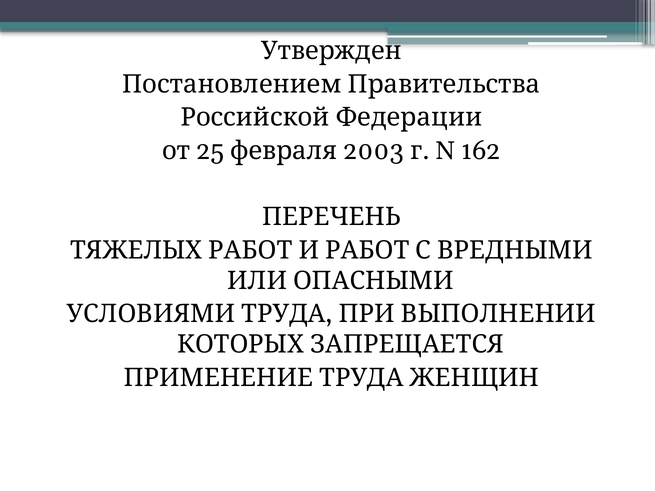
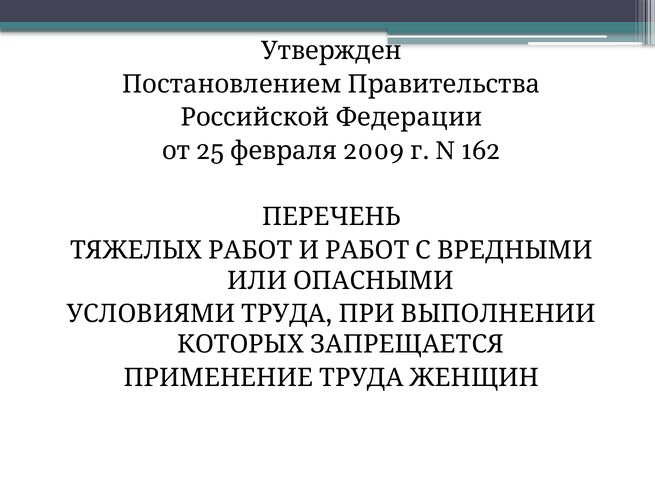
2003: 2003 -> 2009
